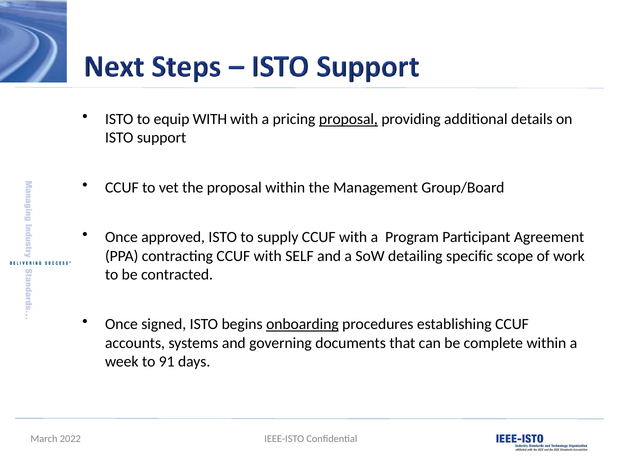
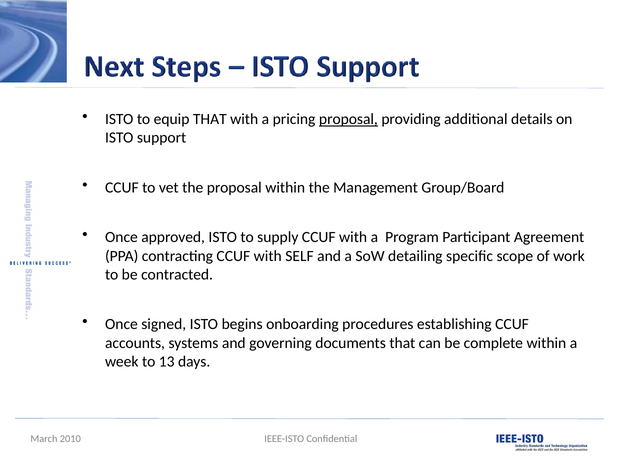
equip WITH: WITH -> THAT
onboarding underline: present -> none
91: 91 -> 13
2022: 2022 -> 2010
